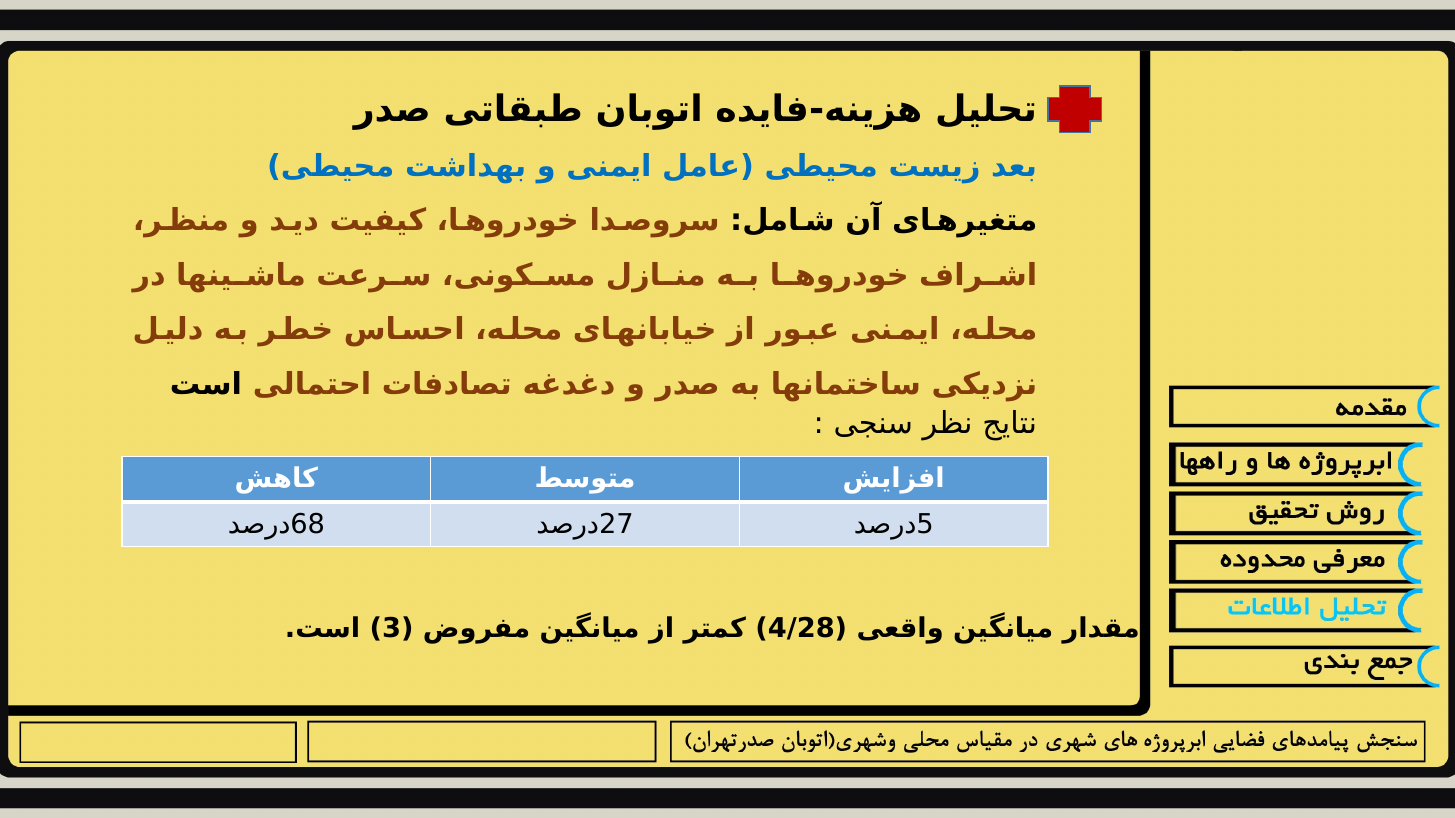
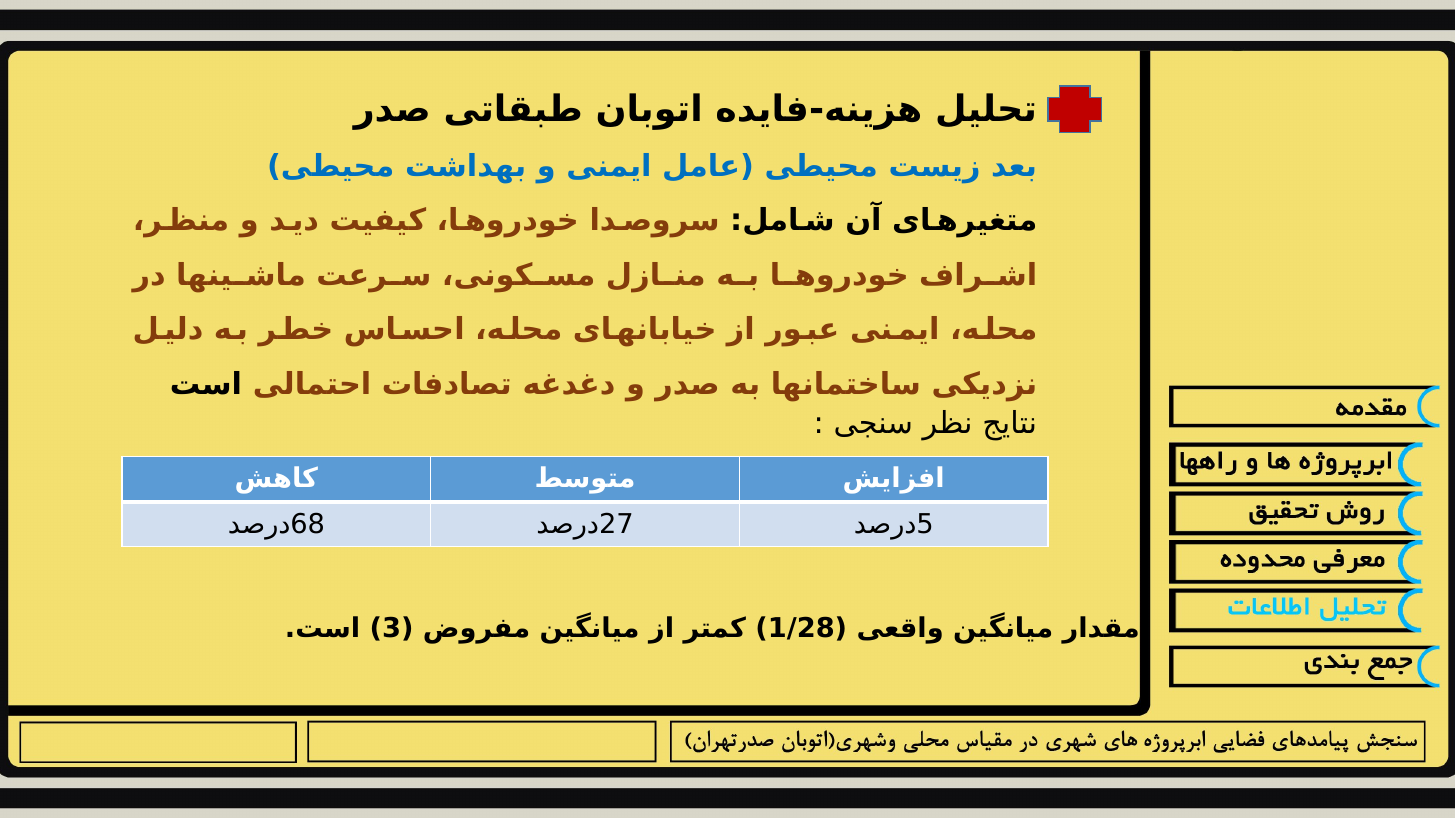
4/28: 4/28 -> 1/28
